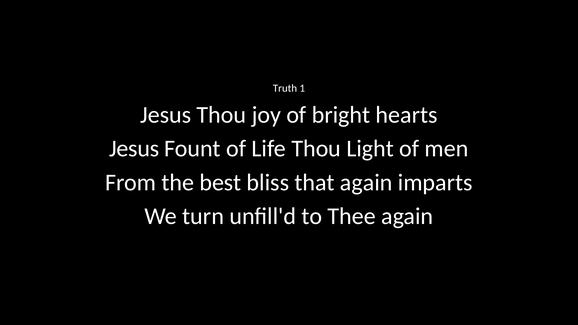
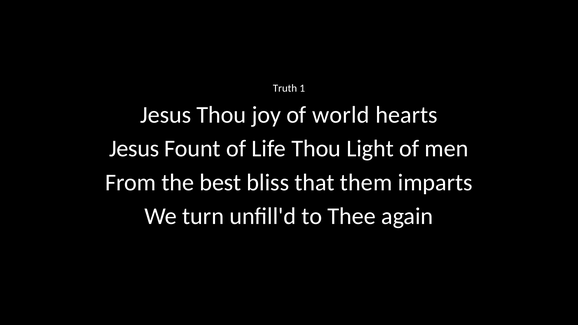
bright: bright -> world
that again: again -> them
